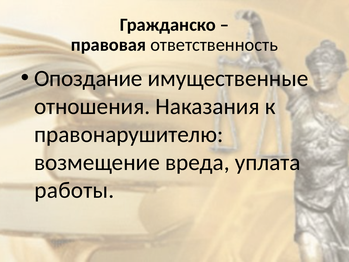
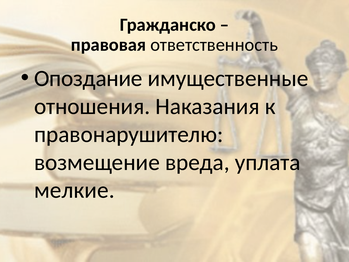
работы: работы -> мелкие
